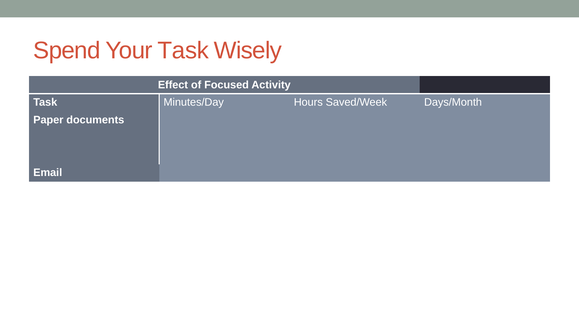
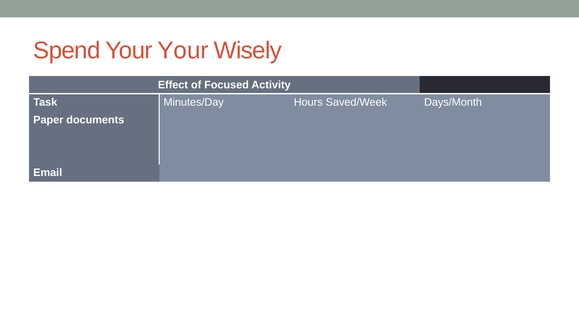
Your Task: Task -> Your
